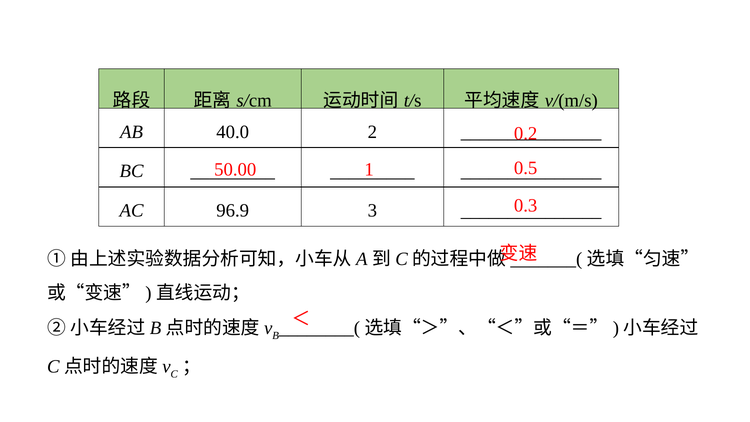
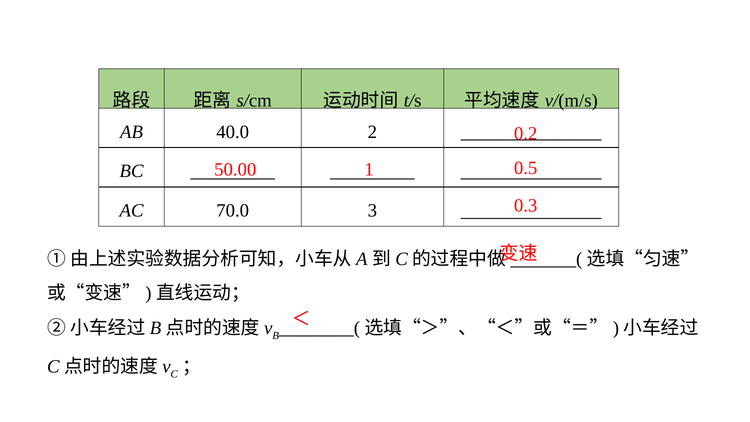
96.9: 96.9 -> 70.0
